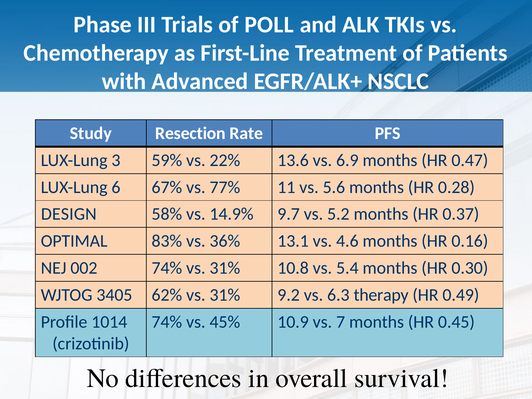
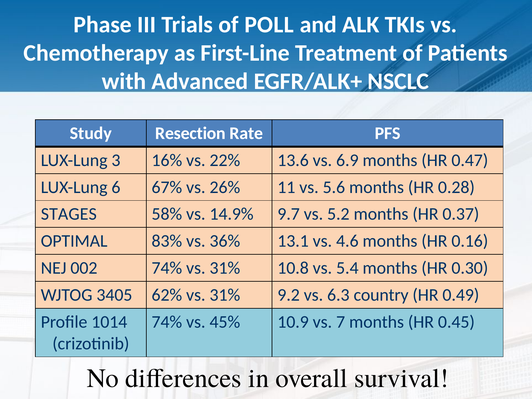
59%: 59% -> 16%
77%: 77% -> 26%
DESIGN: DESIGN -> STAGES
therapy: therapy -> country
